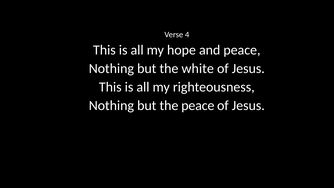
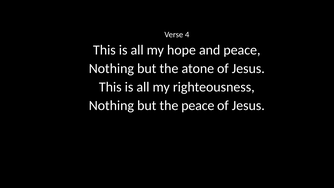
white: white -> atone
